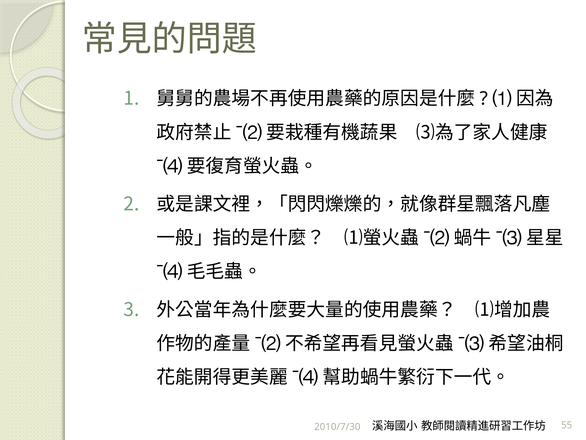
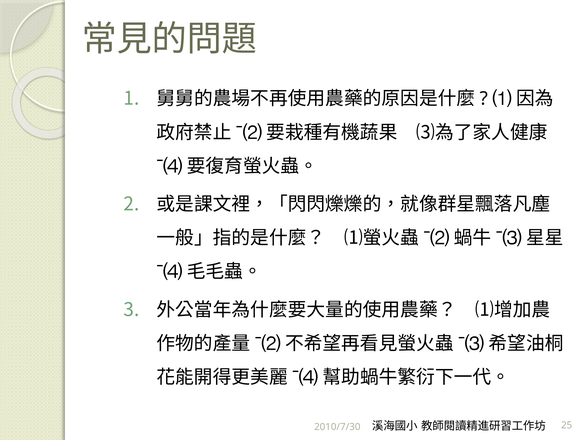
55: 55 -> 25
